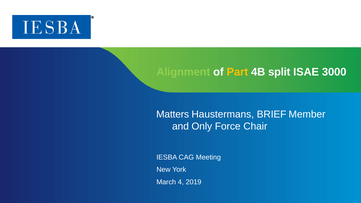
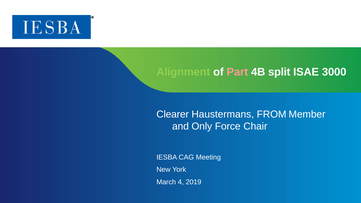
Part colour: yellow -> pink
Matters: Matters -> Clearer
BRIEF: BRIEF -> FROM
